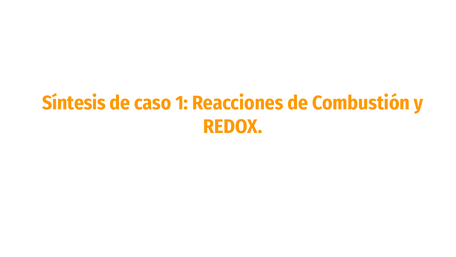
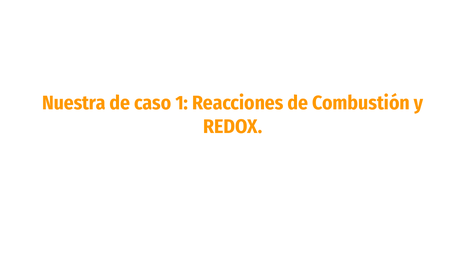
Síntesis: Síntesis -> Nuestra
